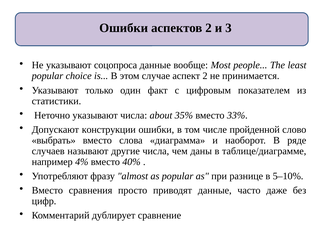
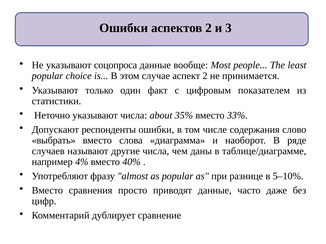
конструкции: конструкции -> респонденты
пройденной: пройденной -> содержания
